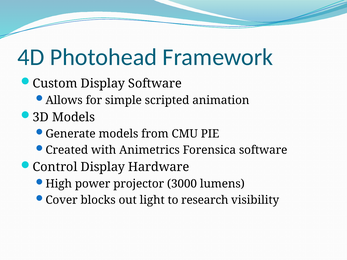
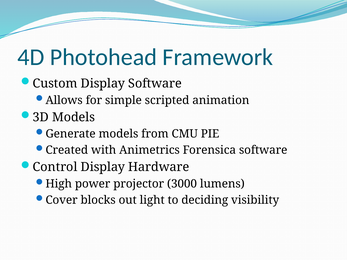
research: research -> deciding
